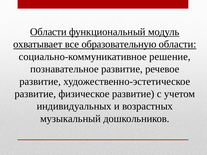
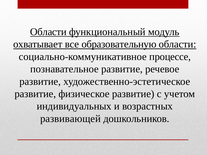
решение: решение -> процессе
музыкальный: музыкальный -> развивающей
